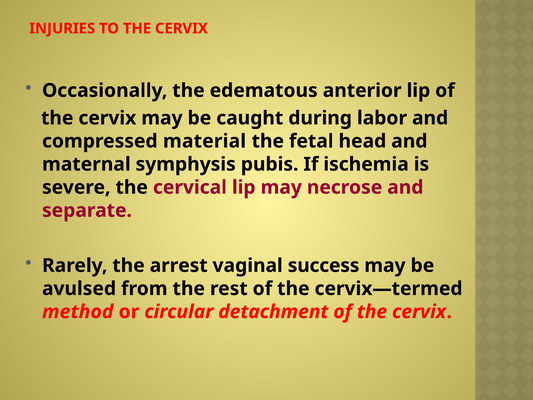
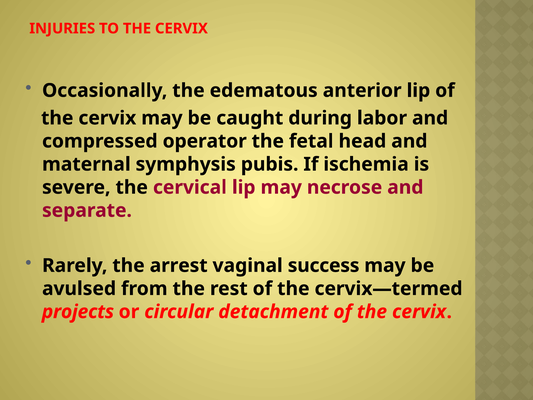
material: material -> operator
method: method -> projects
